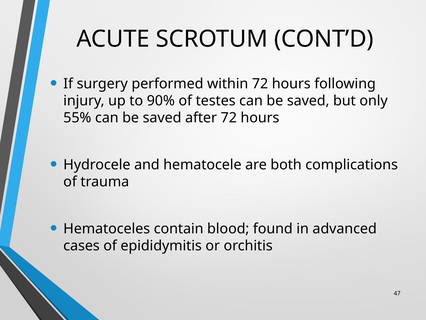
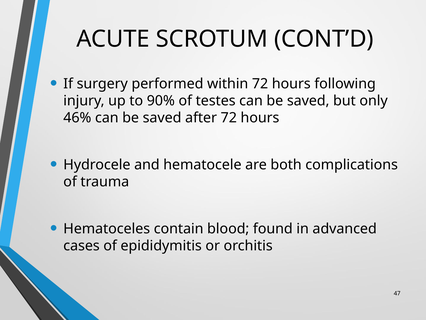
55%: 55% -> 46%
